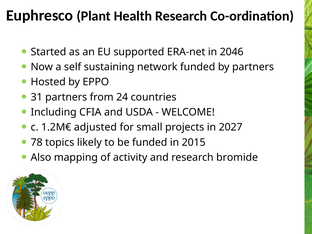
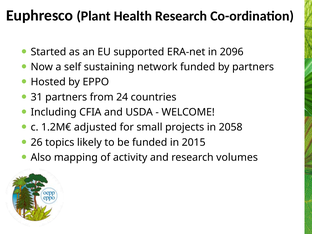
2046: 2046 -> 2096
2027: 2027 -> 2058
78: 78 -> 26
bromide: bromide -> volumes
